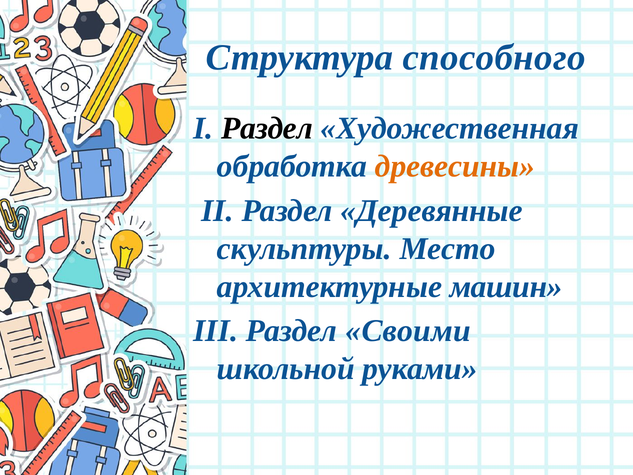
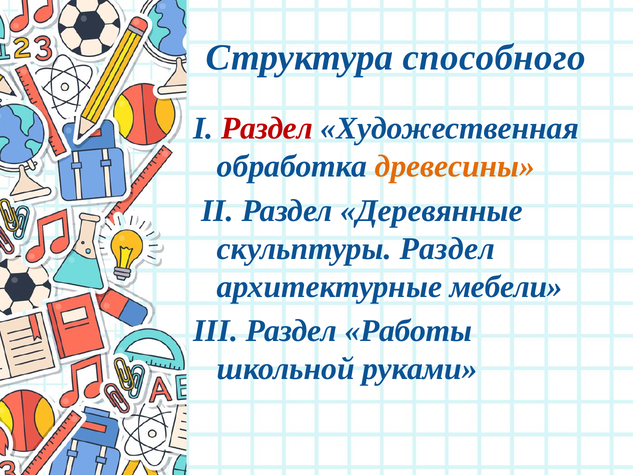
Раздел at (267, 128) colour: black -> red
скульптуры Место: Место -> Раздел
машин: машин -> мебели
Своими: Своими -> Работы
